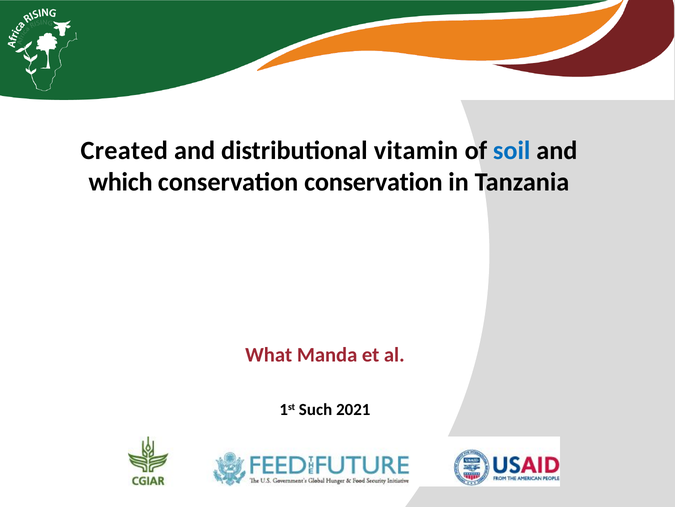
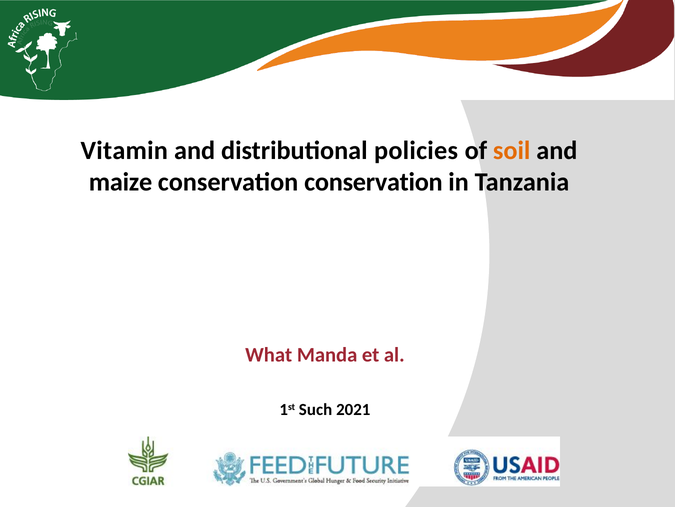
Created: Created -> Vitamin
vitamin: vitamin -> policies
soil colour: blue -> orange
which: which -> maize
